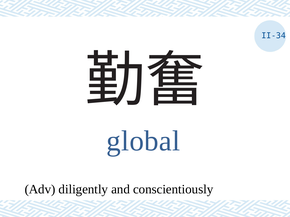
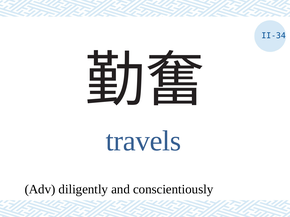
global: global -> travels
